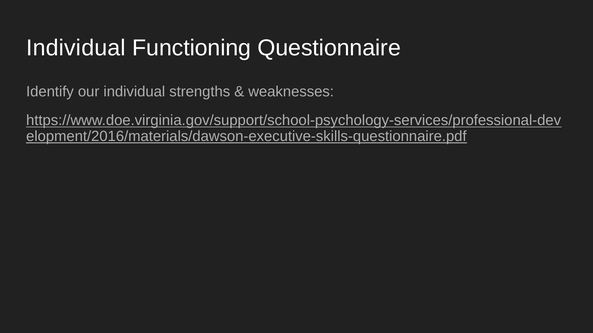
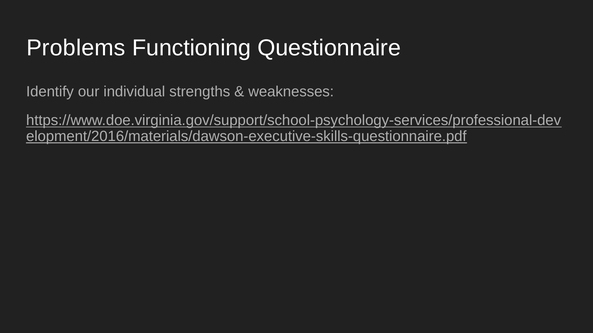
Individual at (76, 48): Individual -> Problems
